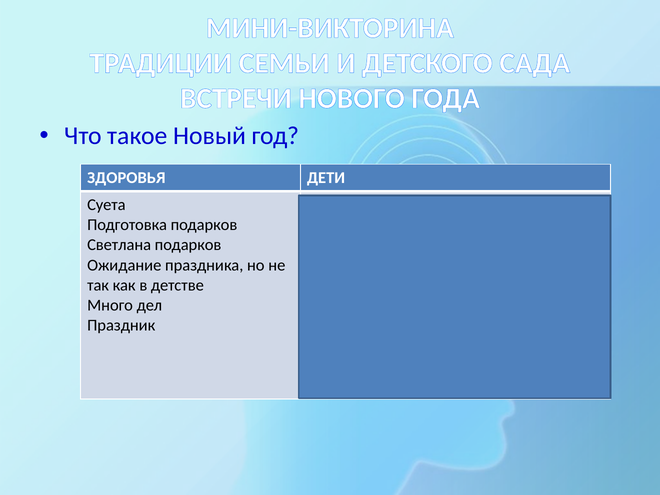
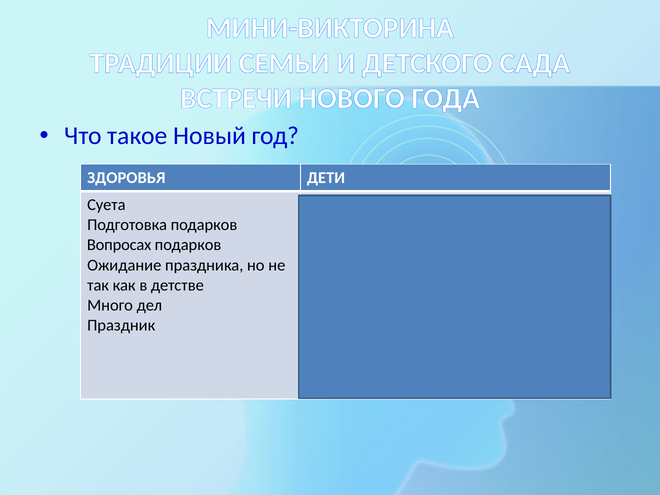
Светлана: Светлана -> Вопросах
